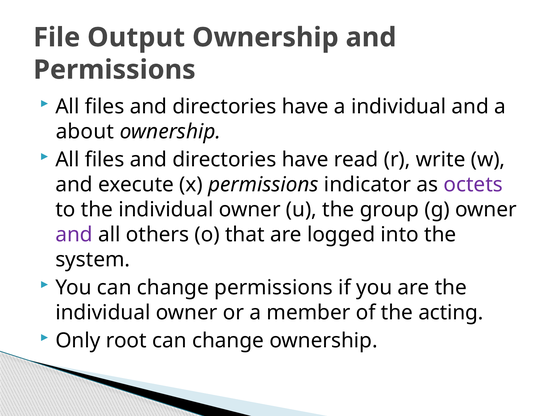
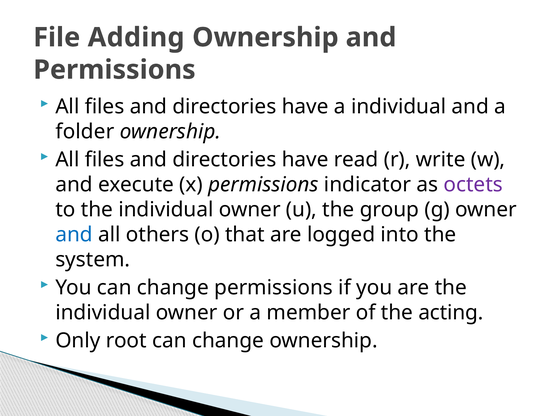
Output: Output -> Adding
about: about -> folder
and at (74, 235) colour: purple -> blue
